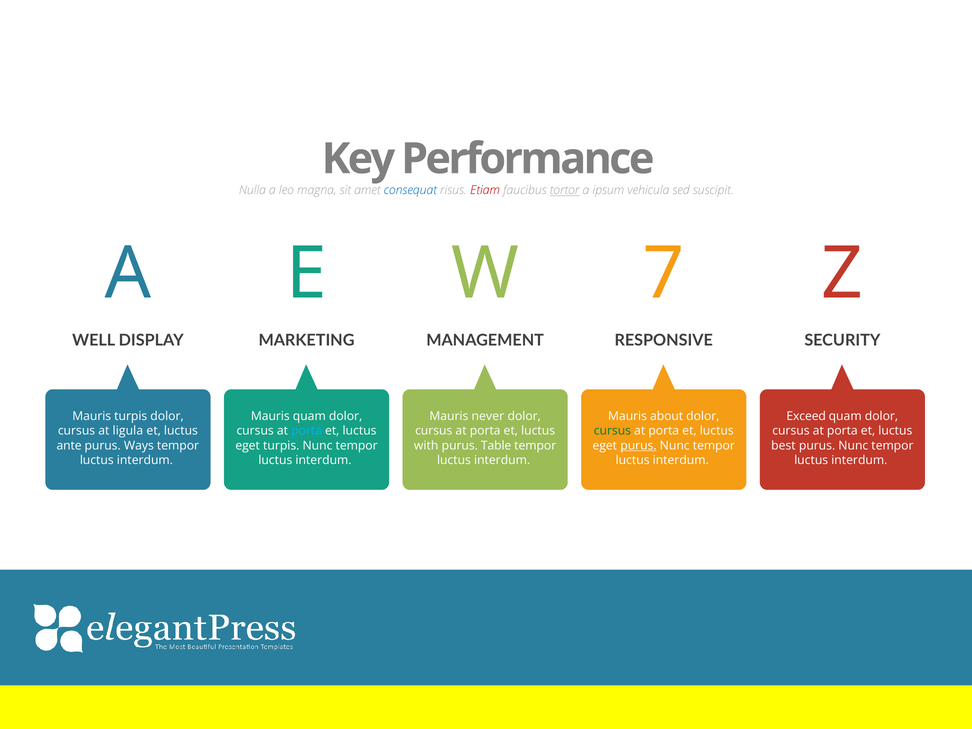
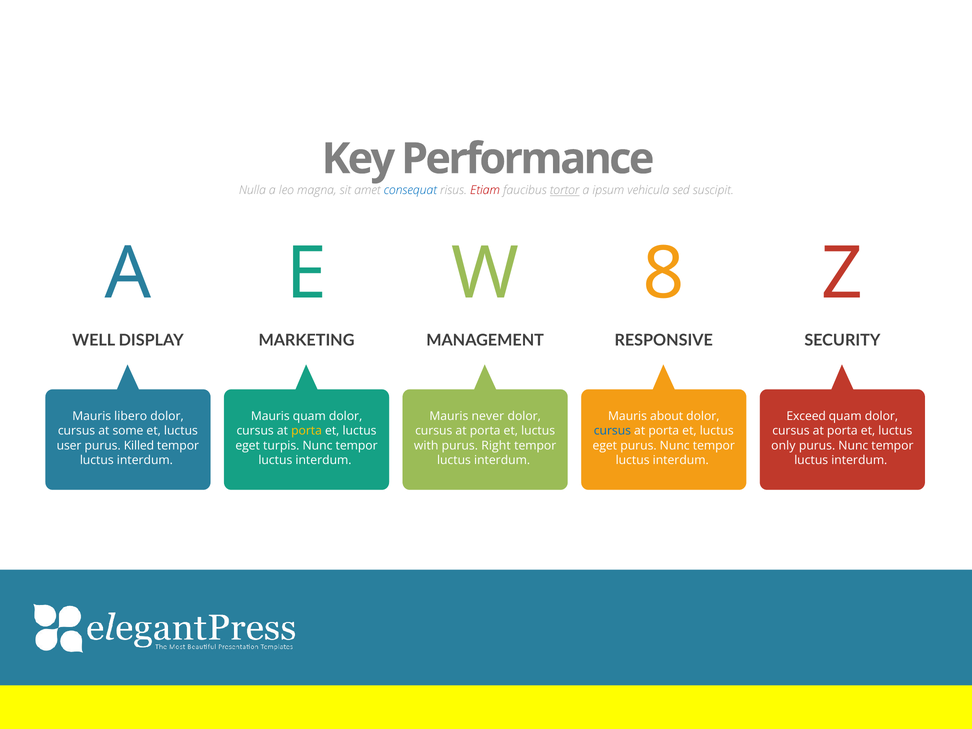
7: 7 -> 8
Mauris turpis: turpis -> libero
ligula: ligula -> some
porta at (307, 431) colour: light blue -> yellow
cursus at (612, 431) colour: green -> blue
ante: ante -> user
Ways: Ways -> Killed
Table: Table -> Right
purus at (638, 446) underline: present -> none
best: best -> only
